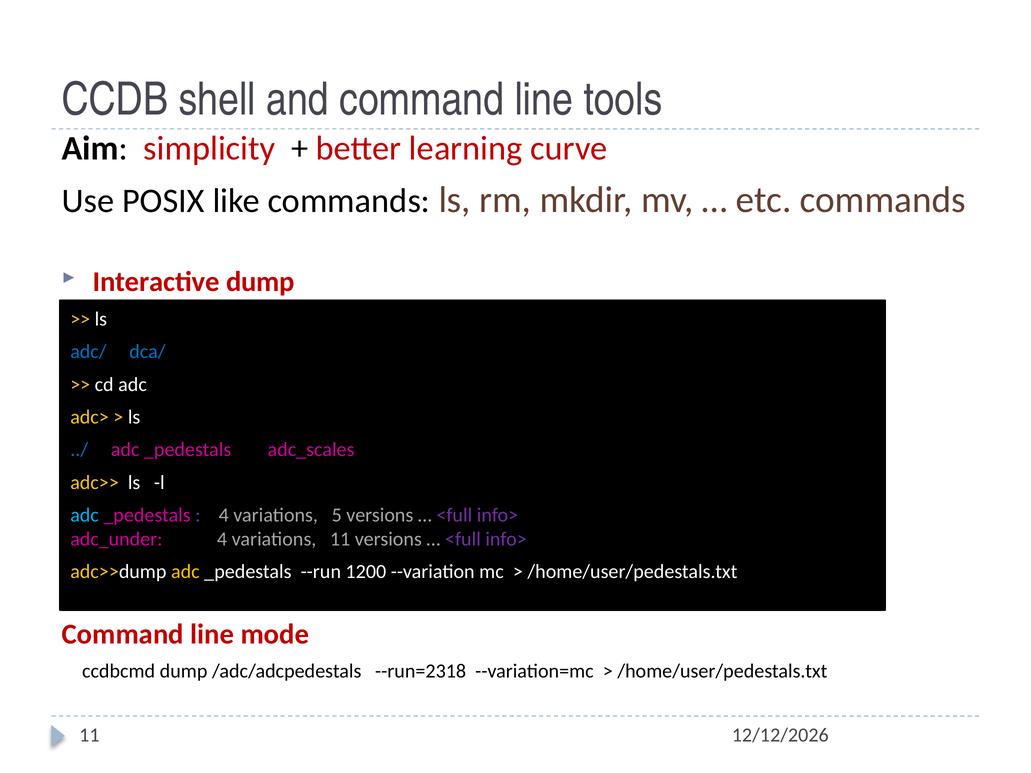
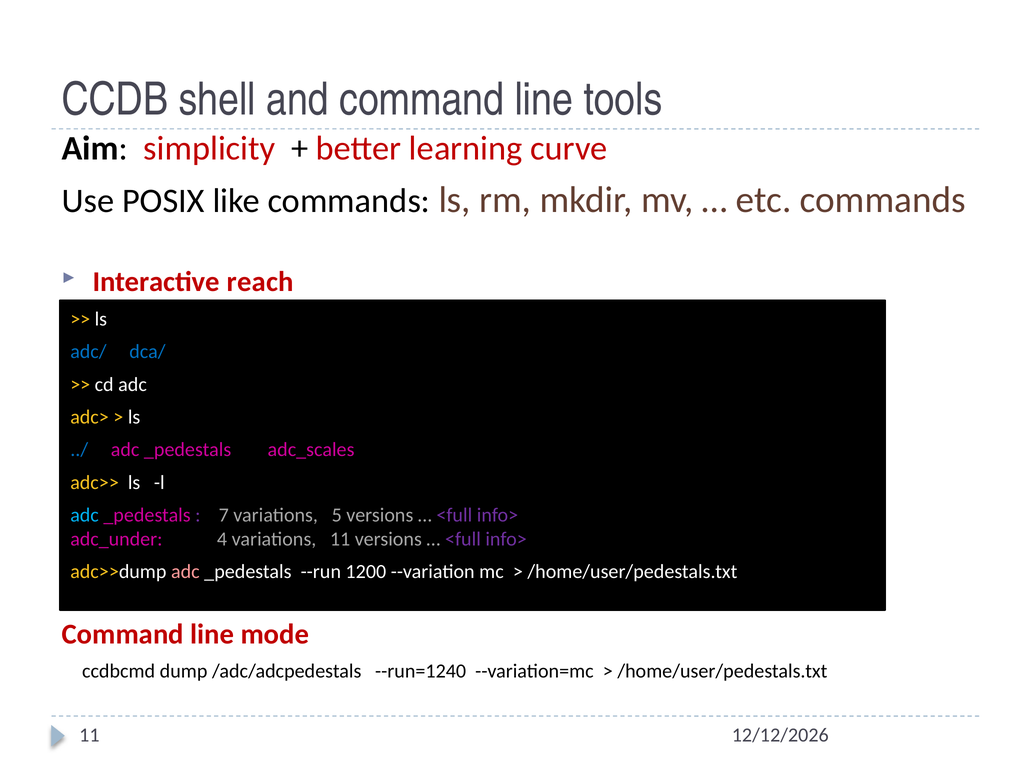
Interactive dump: dump -> reach
4 at (224, 515): 4 -> 7
adc at (185, 572) colour: yellow -> pink
--run=2318: --run=2318 -> --run=1240
